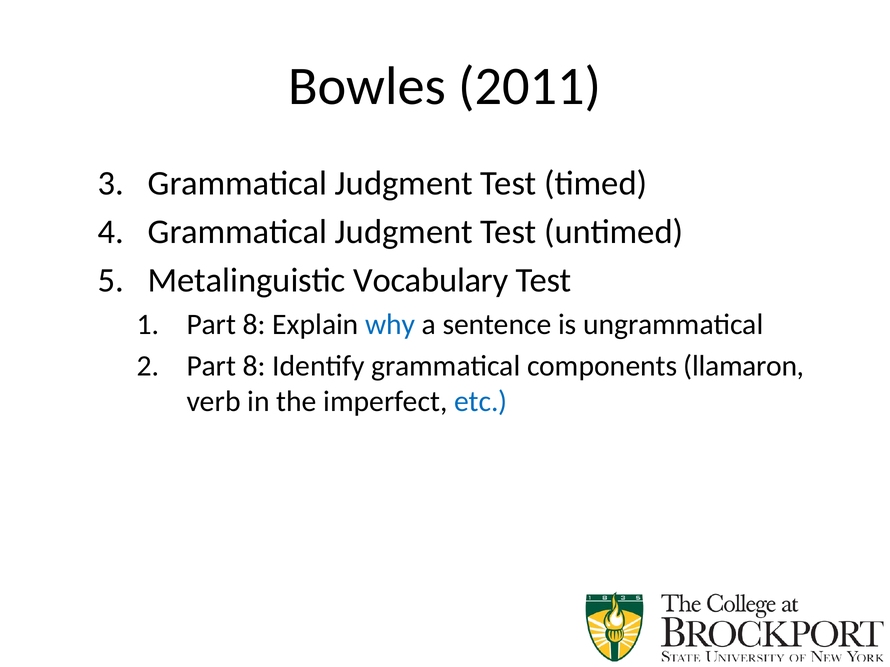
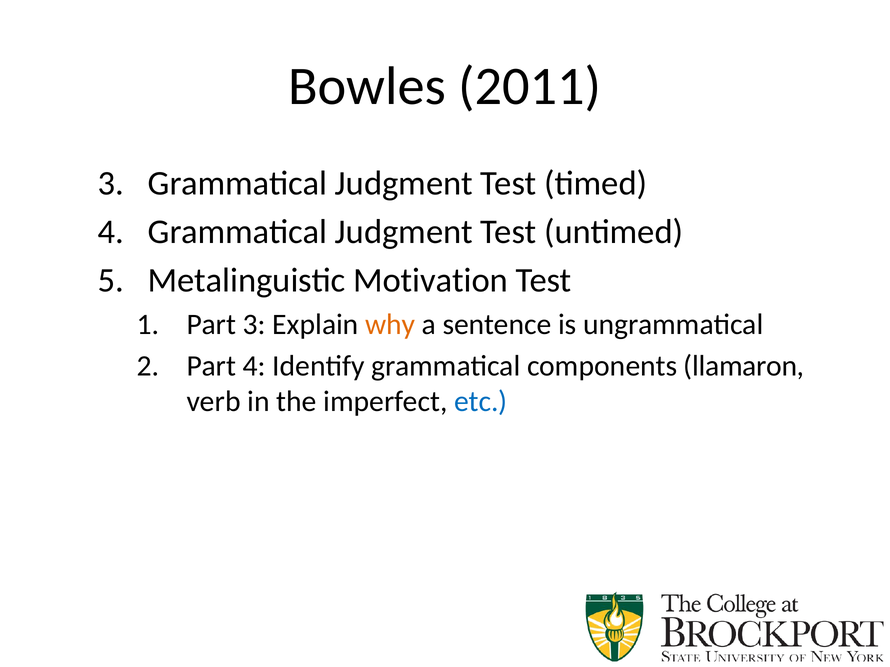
Vocabulary: Vocabulary -> Motivation
1 Part 8: 8 -> 3
why colour: blue -> orange
2 Part 8: 8 -> 4
